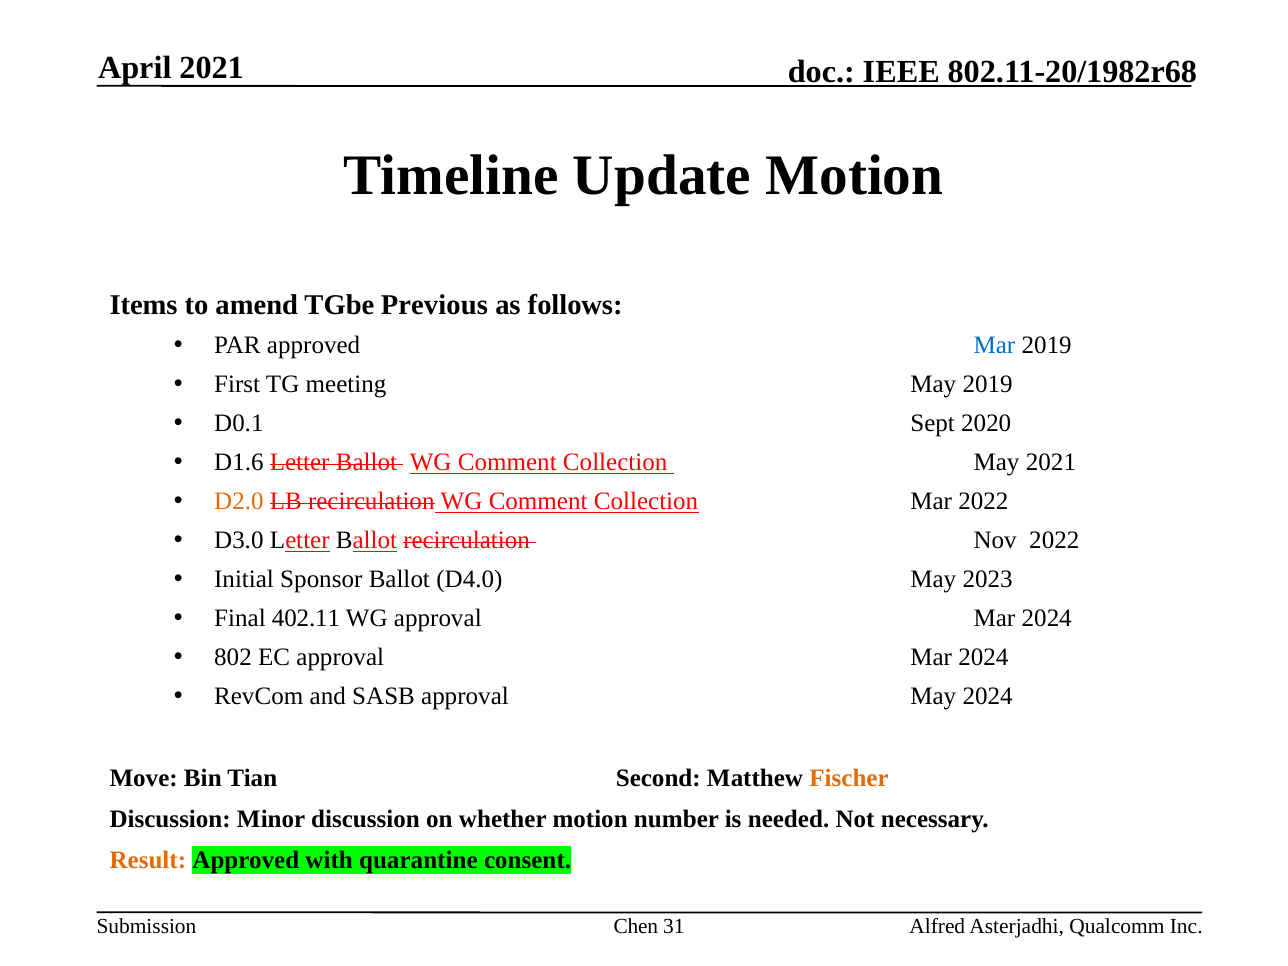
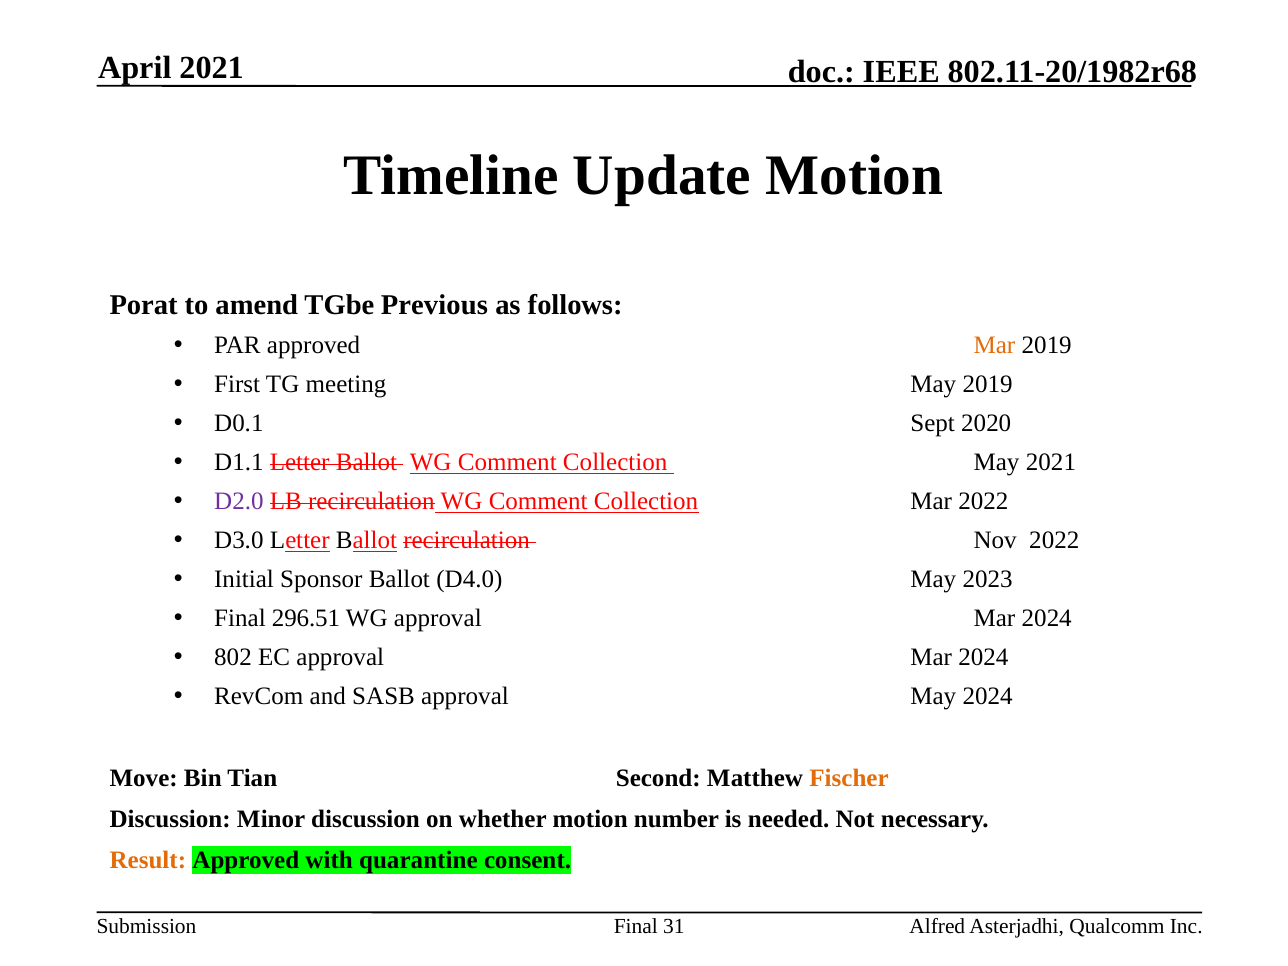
Items: Items -> Porat
Mar at (994, 346) colour: blue -> orange
D1.6: D1.6 -> D1.1
D2.0 colour: orange -> purple
402.11: 402.11 -> 296.51
Chen at (636, 926): Chen -> Final
